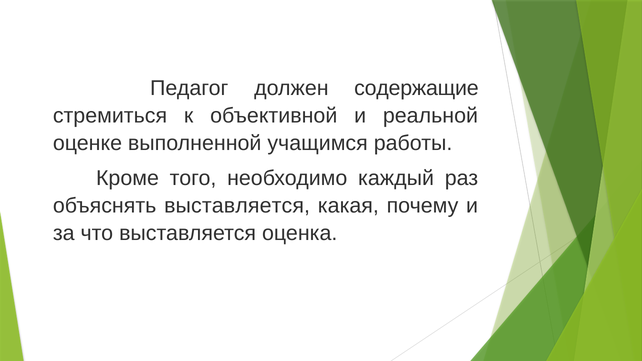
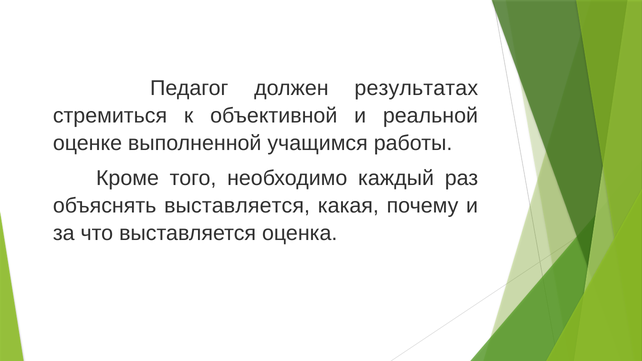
содержащие: содержащие -> результатах
